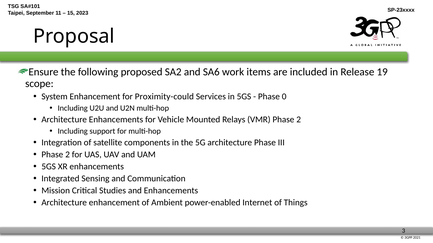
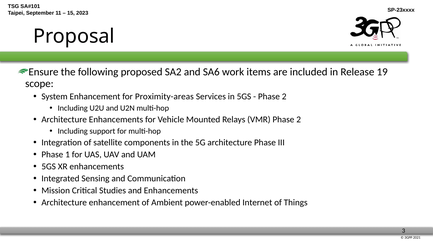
Proximity-could: Proximity-could -> Proximity-areas
0 at (284, 97): 0 -> 2
2 at (68, 155): 2 -> 1
